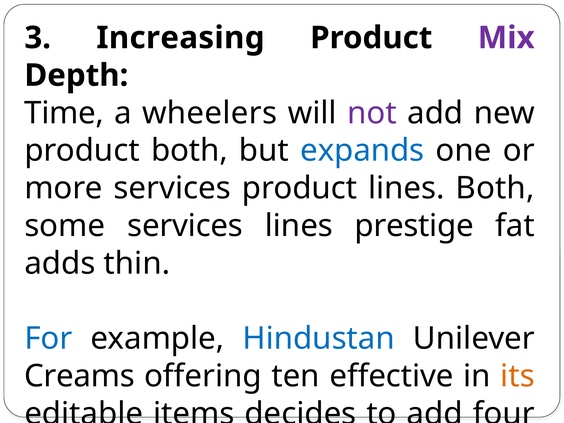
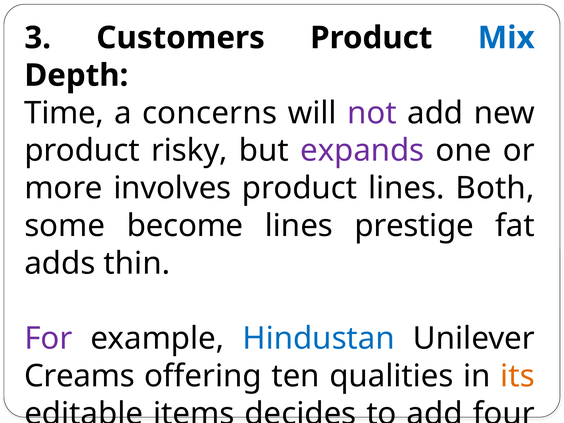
Increasing: Increasing -> Customers
Mix colour: purple -> blue
wheelers: wheelers -> concerns
product both: both -> risky
expands colour: blue -> purple
more services: services -> involves
some services: services -> become
For colour: blue -> purple
effective: effective -> qualities
